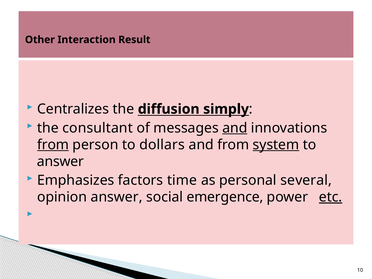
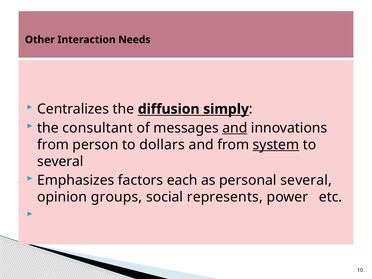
Result: Result -> Needs
from at (53, 145) underline: present -> none
answer at (60, 161): answer -> several
time: time -> each
opinion answer: answer -> groups
emergence: emergence -> represents
etc underline: present -> none
